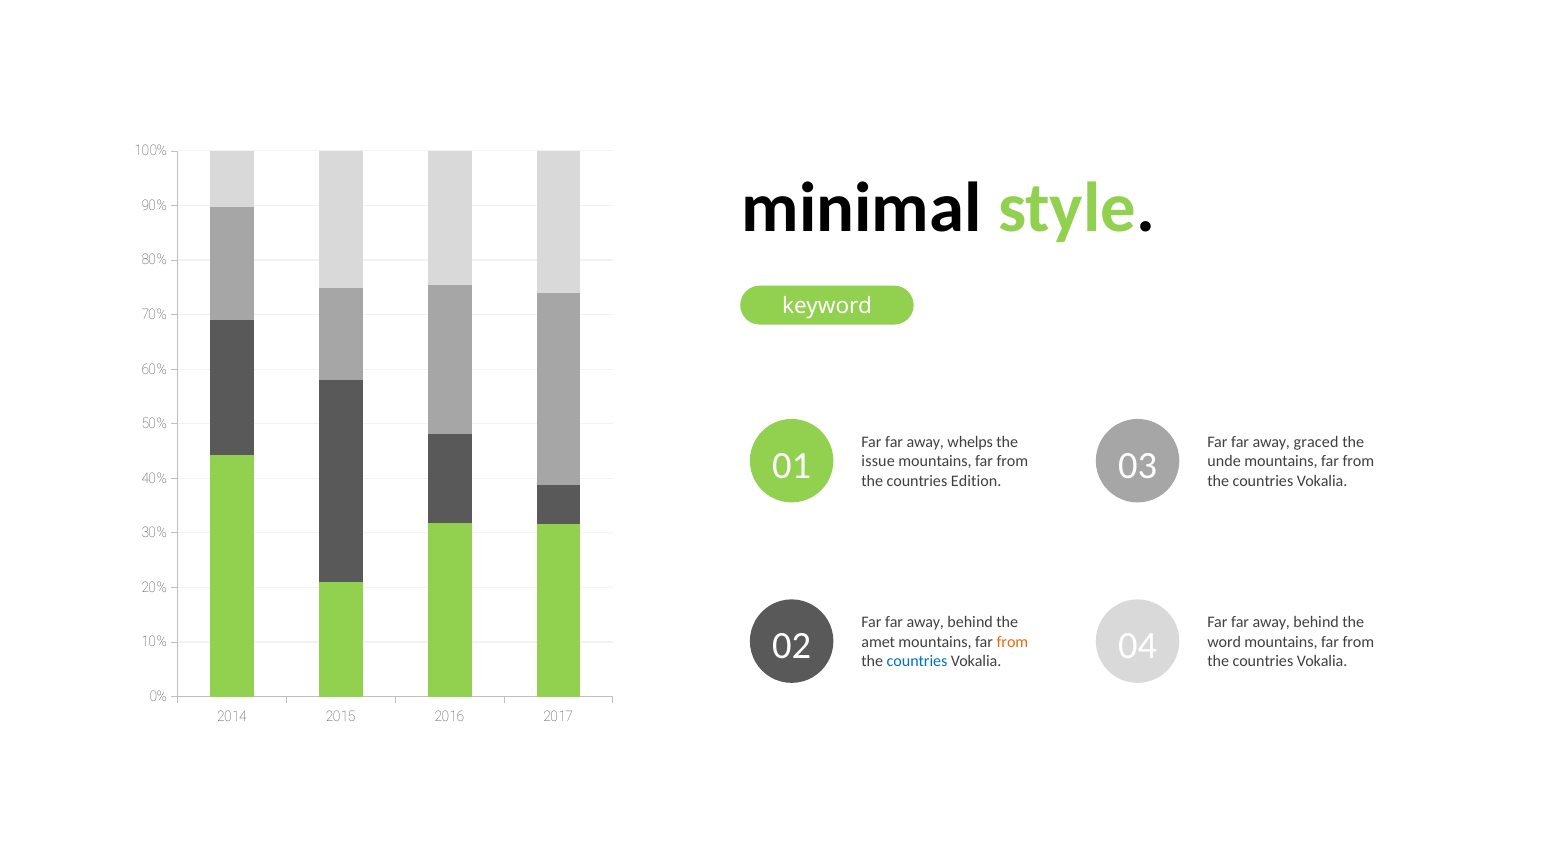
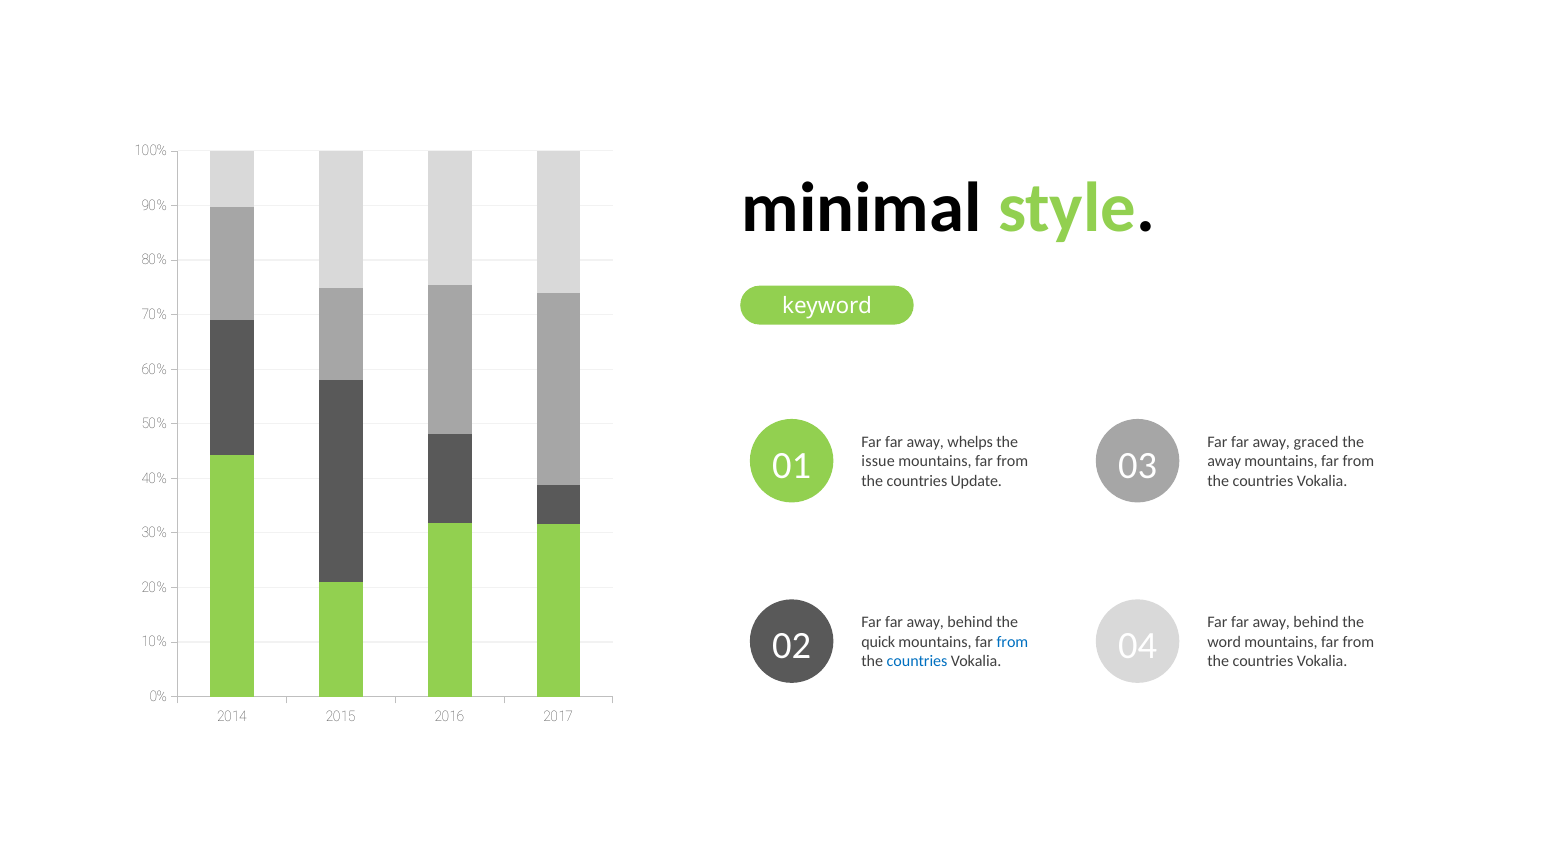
unde at (1224, 461): unde -> away
Edition: Edition -> Update
amet: amet -> quick
from at (1012, 642) colour: orange -> blue
